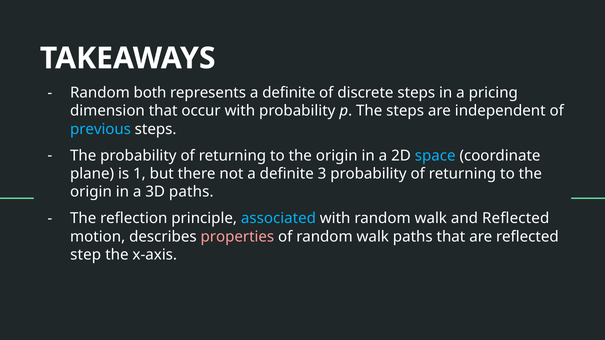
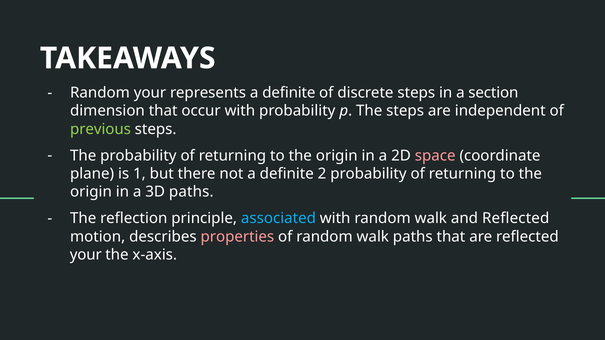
Random both: both -> your
pricing: pricing -> section
previous colour: light blue -> light green
space colour: light blue -> pink
3: 3 -> 2
step at (86, 255): step -> your
